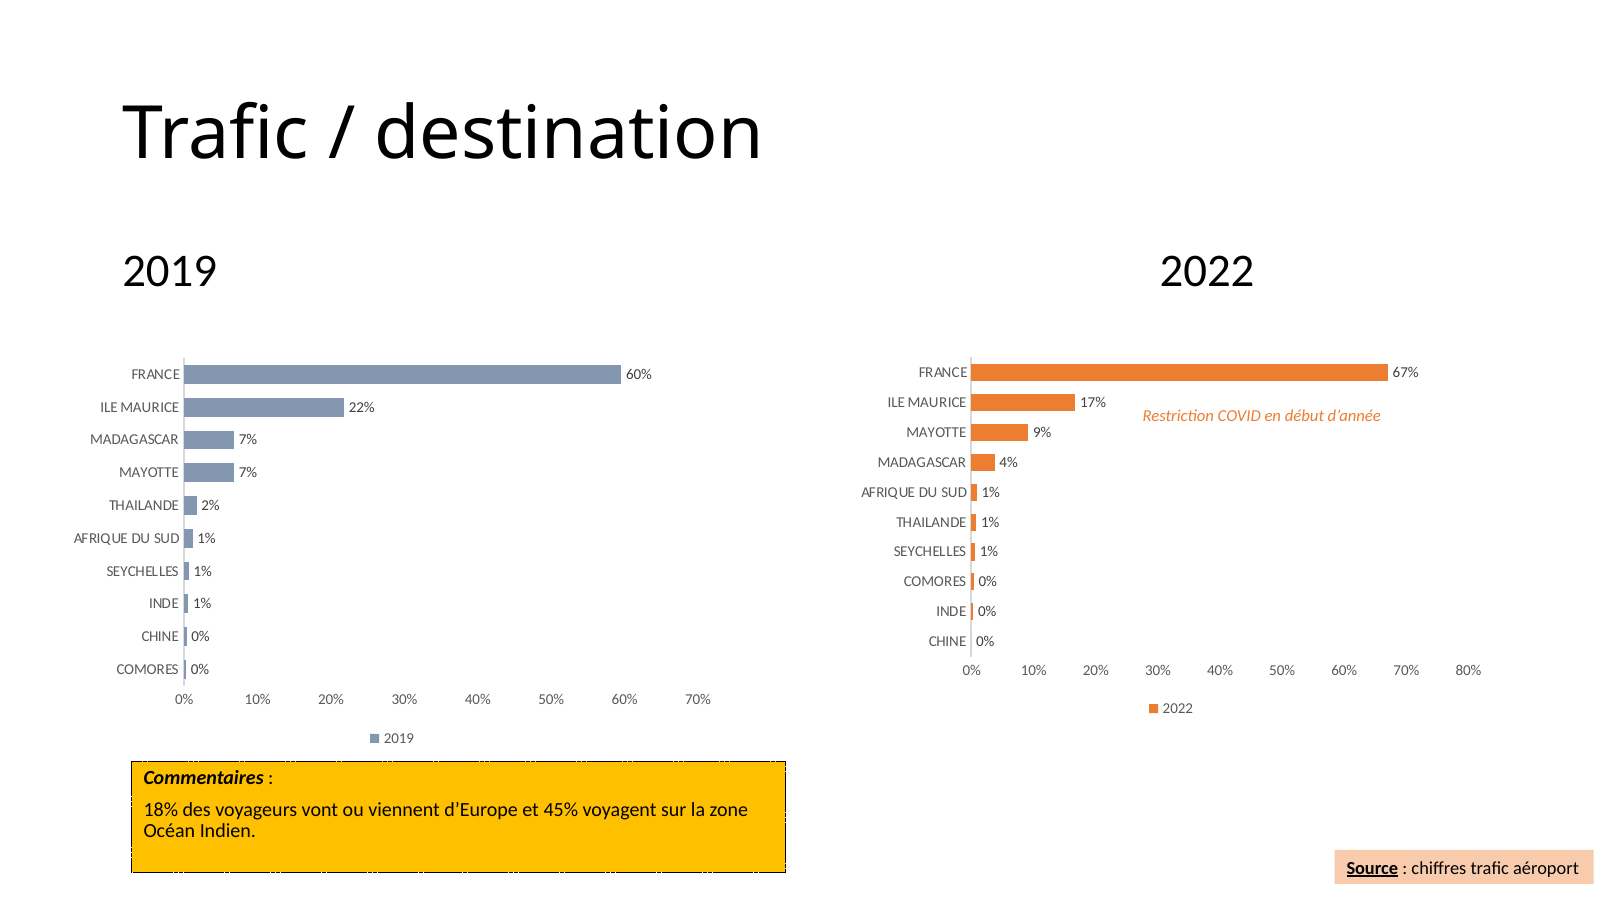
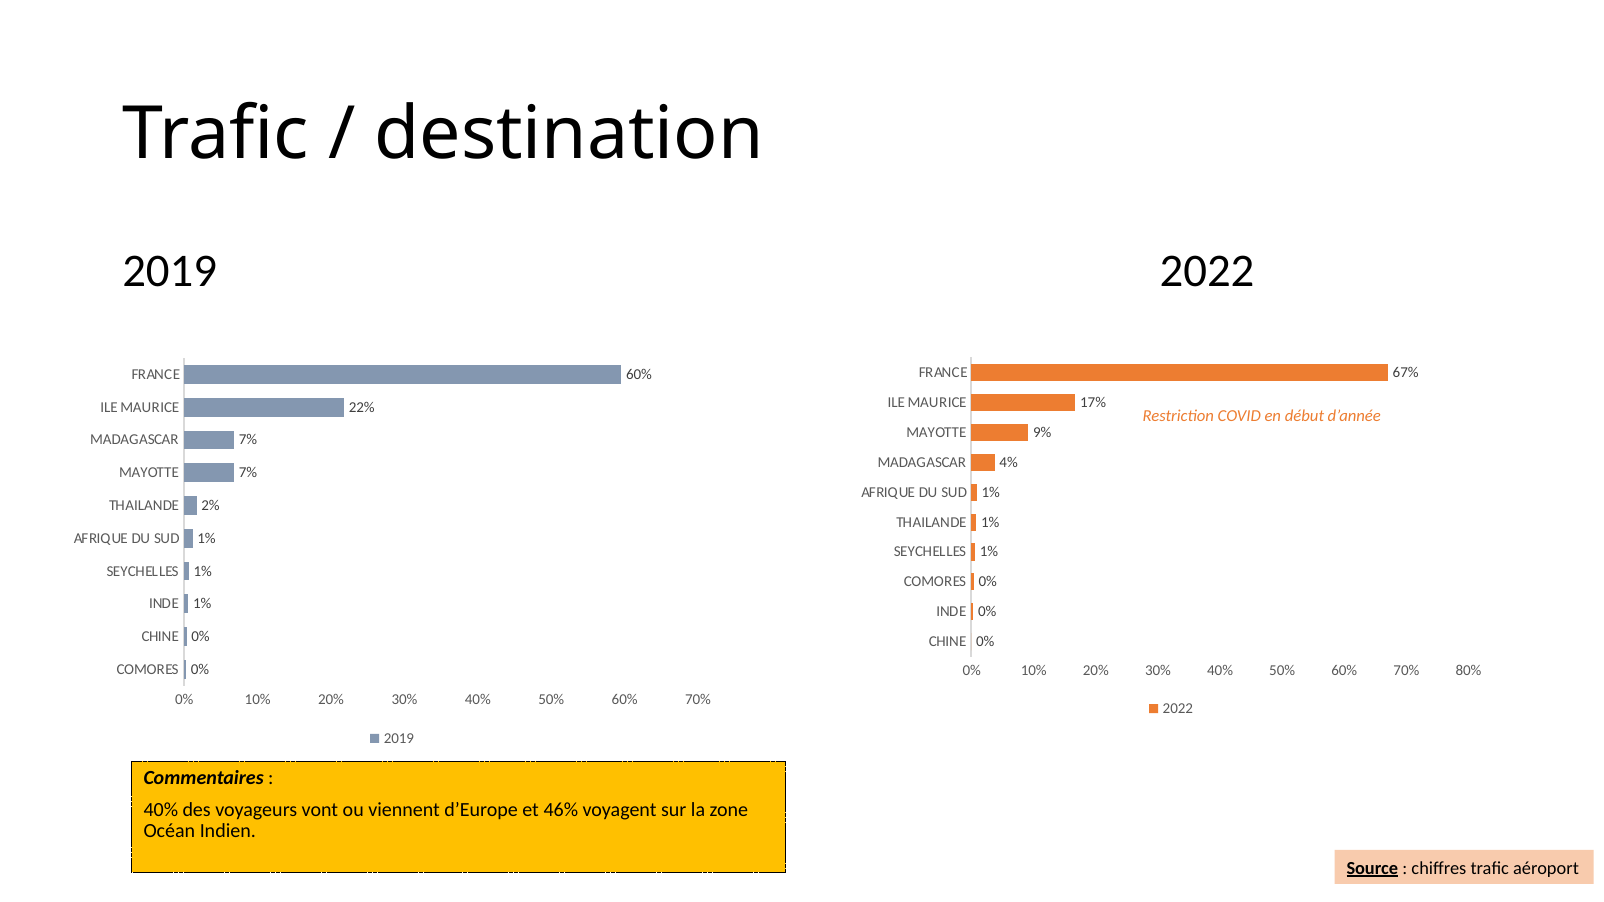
18% at (161, 810): 18% -> 40%
45%: 45% -> 46%
